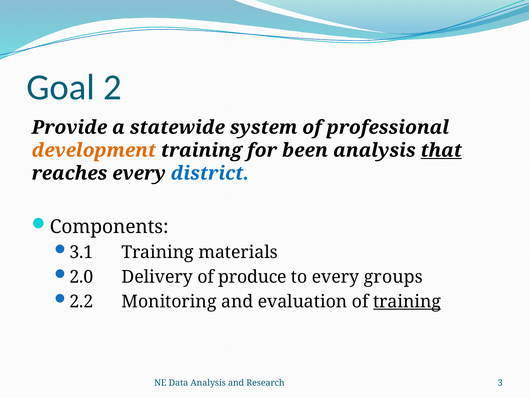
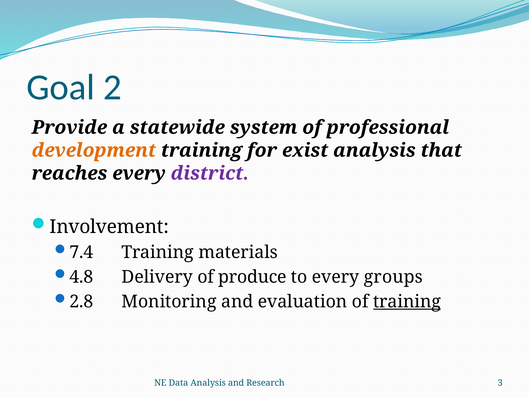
been: been -> exist
that underline: present -> none
district colour: blue -> purple
Components: Components -> Involvement
3.1: 3.1 -> 7.4
2.0: 2.0 -> 4.8
2.2: 2.2 -> 2.8
